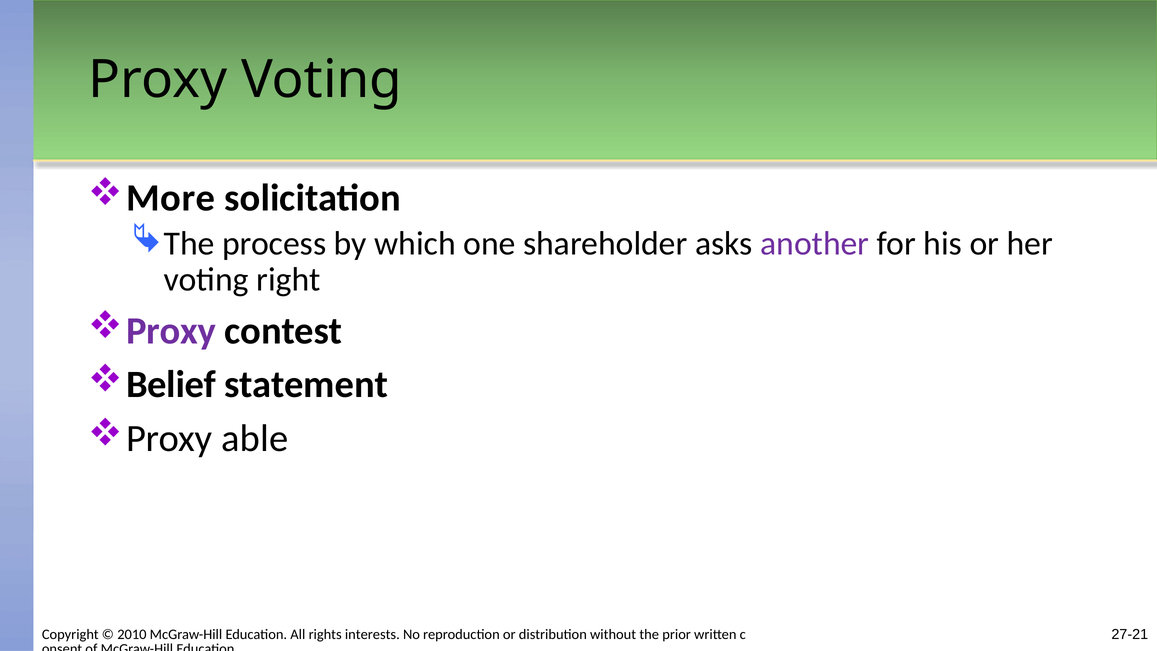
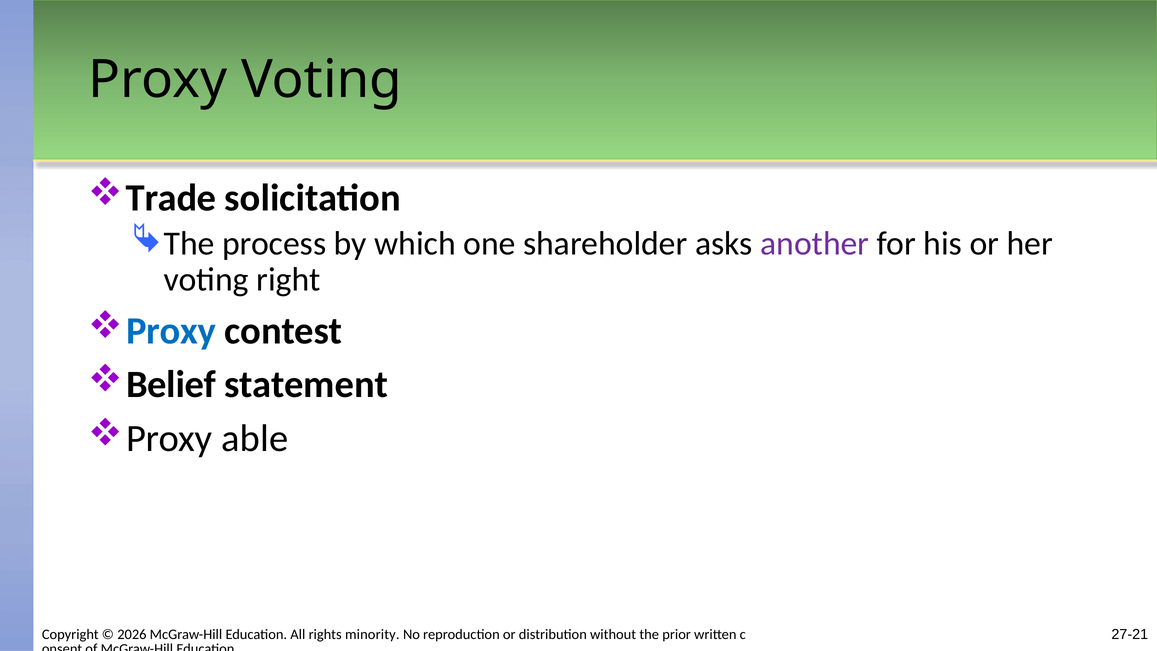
More: More -> Trade
Proxy at (171, 331) colour: purple -> blue
2010: 2010 -> 2026
interests: interests -> minority
